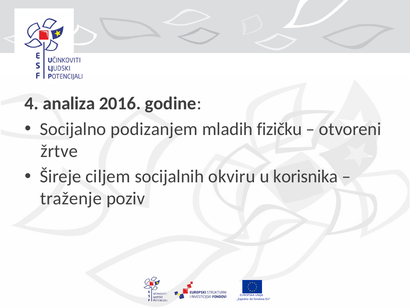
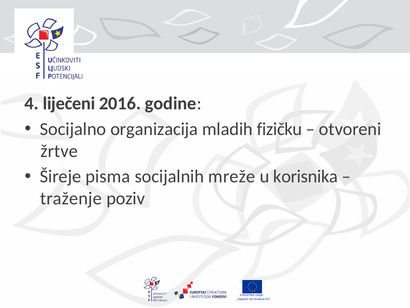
analiza: analiza -> liječeni
podizanjem: podizanjem -> organizacija
ciljem: ciljem -> pisma
okviru: okviru -> mreže
